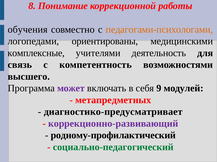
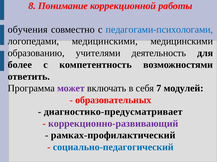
педагогами-психологами colour: orange -> blue
логопедами ориентированы: ориентированы -> медицинскими
комплексные: комплексные -> образованию
связь: связь -> более
высшего: высшего -> ответить
9: 9 -> 7
метапредметных: метапредметных -> образовательных
родному-профилактический: родному-профилактический -> рамках-профилактический
социально-педагогический colour: green -> blue
